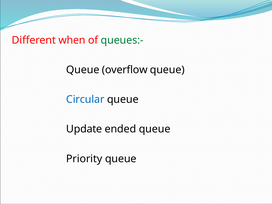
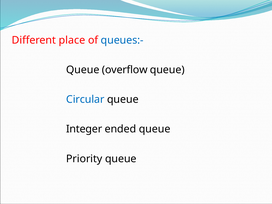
when: when -> place
queues:- colour: green -> blue
Update: Update -> Integer
